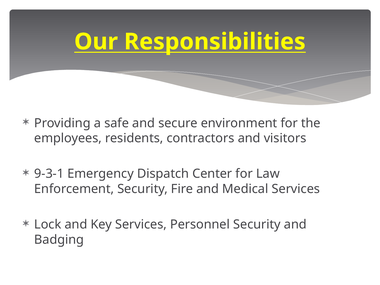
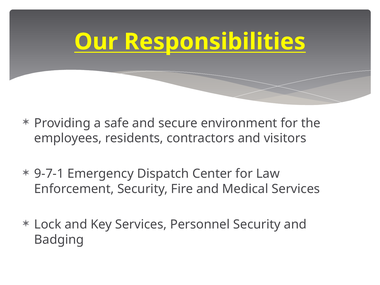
9-3-1: 9-3-1 -> 9-7-1
